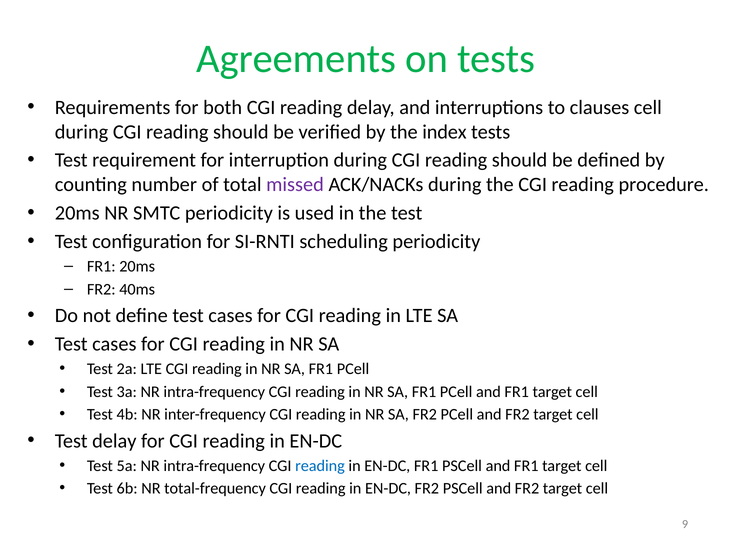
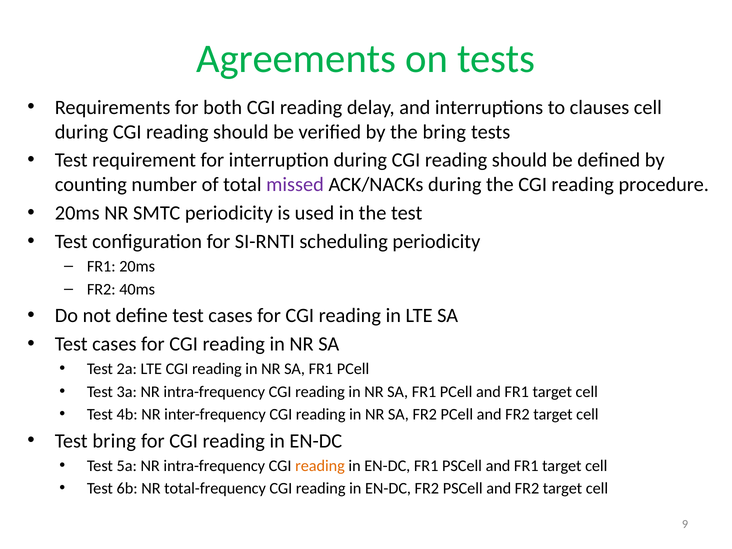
the index: index -> bring
Test delay: delay -> bring
reading at (320, 466) colour: blue -> orange
